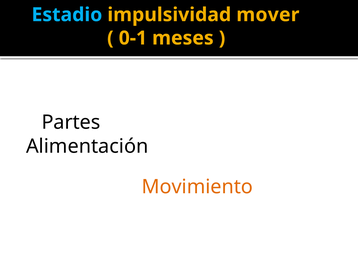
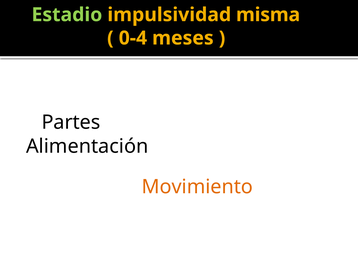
Estadio colour: light blue -> light green
mover: mover -> misma
0-1: 0-1 -> 0-4
